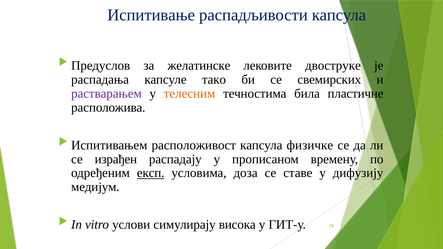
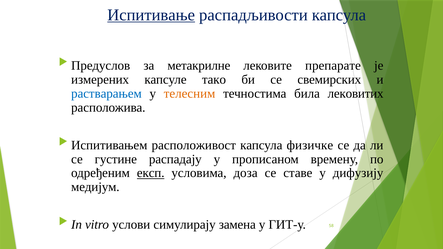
Испитивање underline: none -> present
желатинске: желатинске -> метакрилне
двоструке: двоструке -> препарате
распадања: распадања -> измерених
растварањем colour: purple -> blue
пластичне: пластичне -> лековитих
израђен: израђен -> густине
висока: висока -> замена
